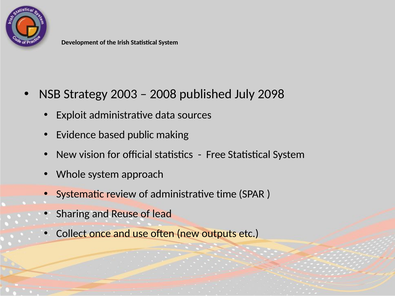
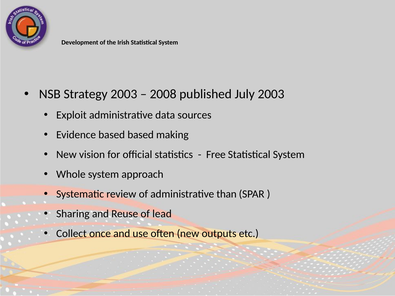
July 2098: 2098 -> 2003
based public: public -> based
time: time -> than
